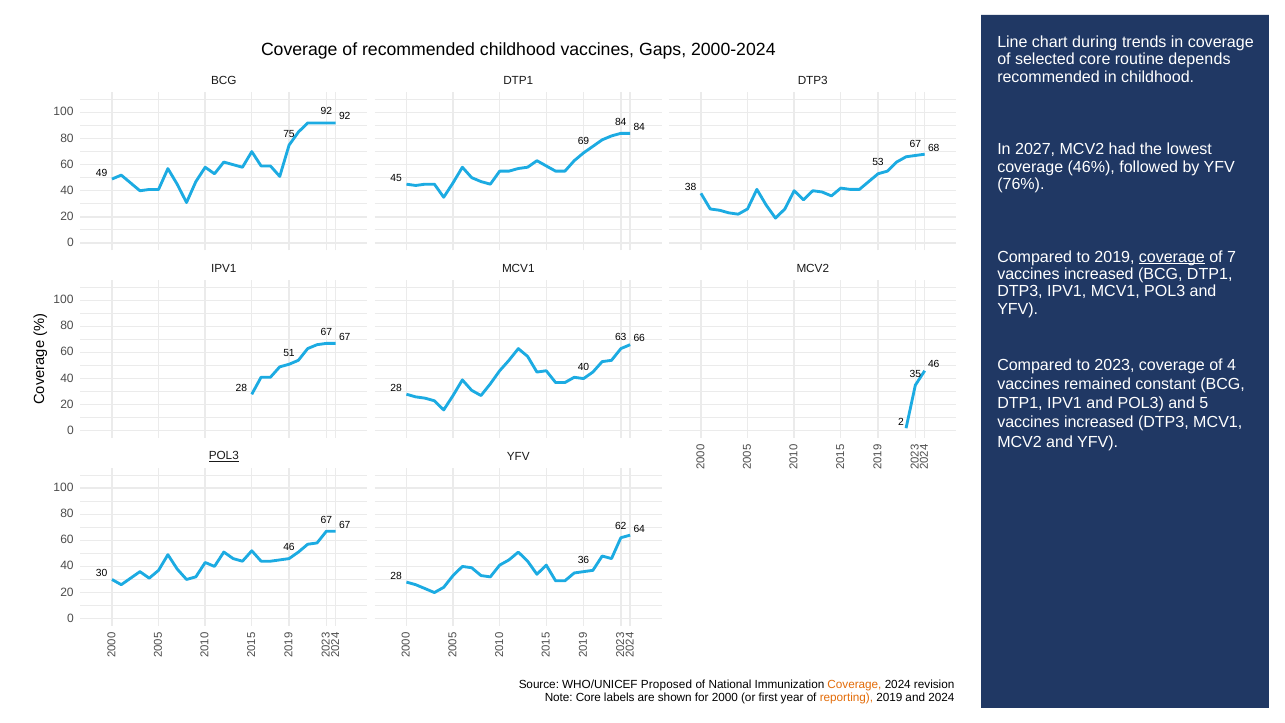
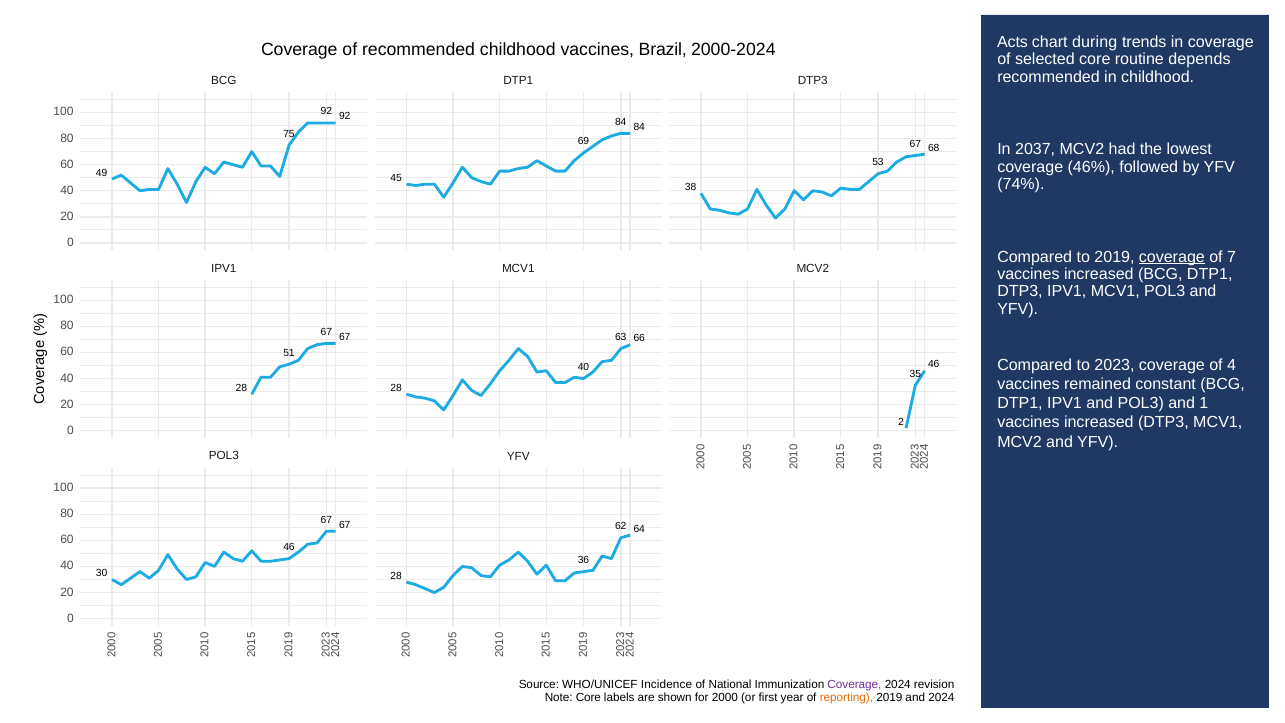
Line: Line -> Acts
Gaps: Gaps -> Brazil
2027: 2027 -> 2037
76%: 76% -> 74%
and 5: 5 -> 1
POL3 at (224, 456) underline: present -> none
Proposed: Proposed -> Incidence
Coverage at (854, 685) colour: orange -> purple
